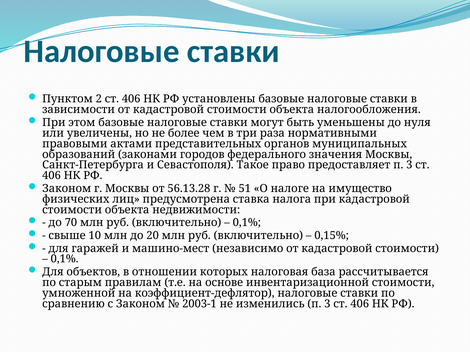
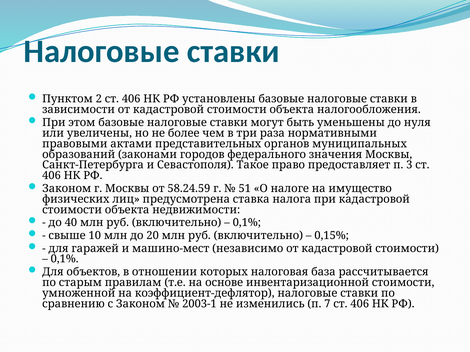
56.13.28: 56.13.28 -> 58.24.59
70: 70 -> 40
изменились п 3: 3 -> 7
